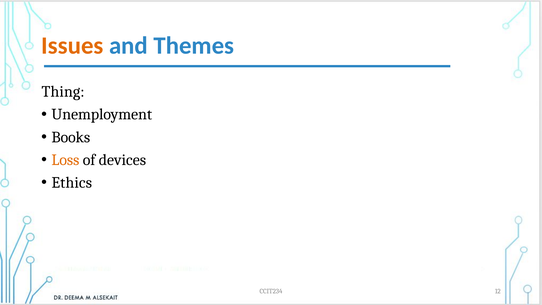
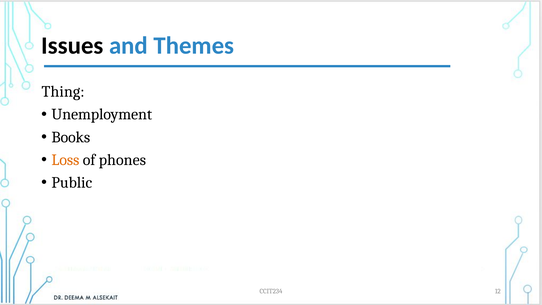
Issues colour: orange -> black
devices: devices -> phones
Ethics: Ethics -> Public
